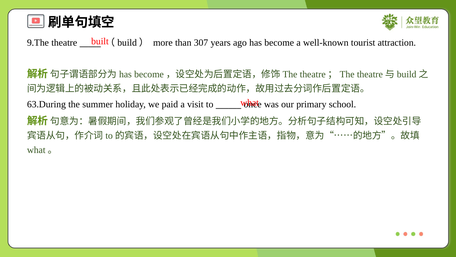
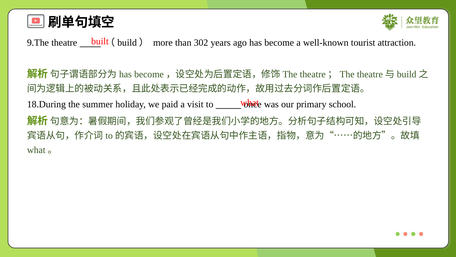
307: 307 -> 302
63.During: 63.During -> 18.During
